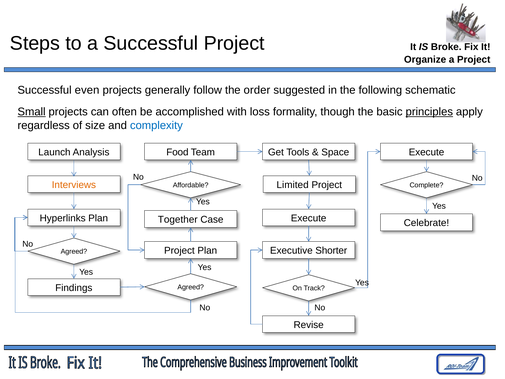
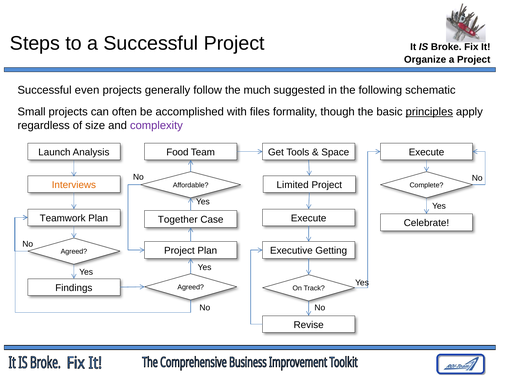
order: order -> much
Small underline: present -> none
loss: loss -> files
complexity colour: blue -> purple
Hyperlinks: Hyperlinks -> Teamwork
Shorter: Shorter -> Getting
